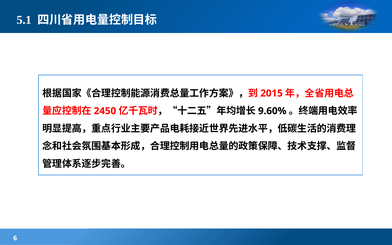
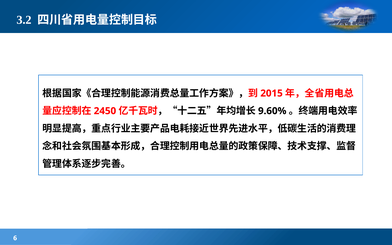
5.1: 5.1 -> 3.2
